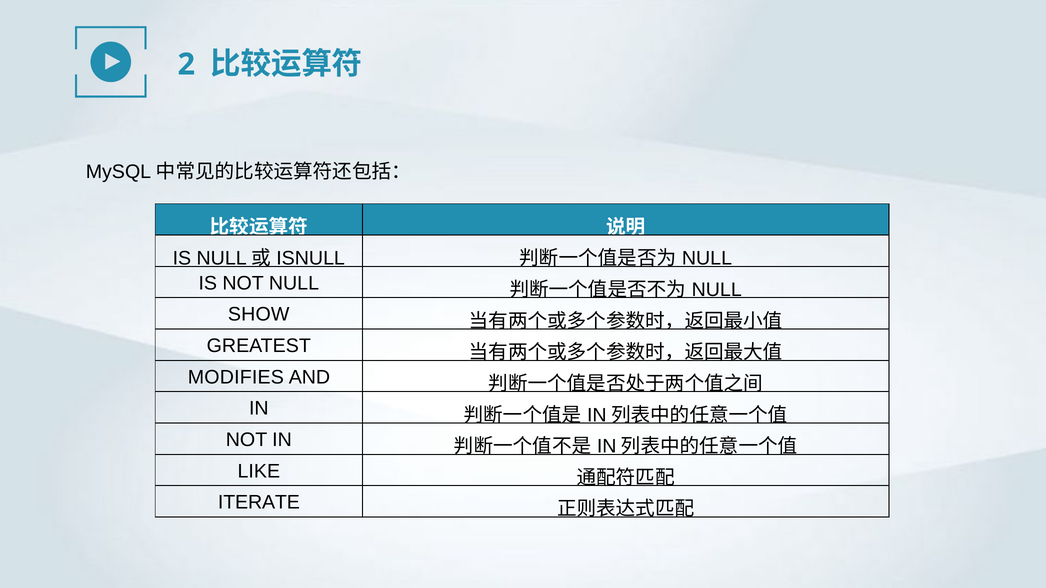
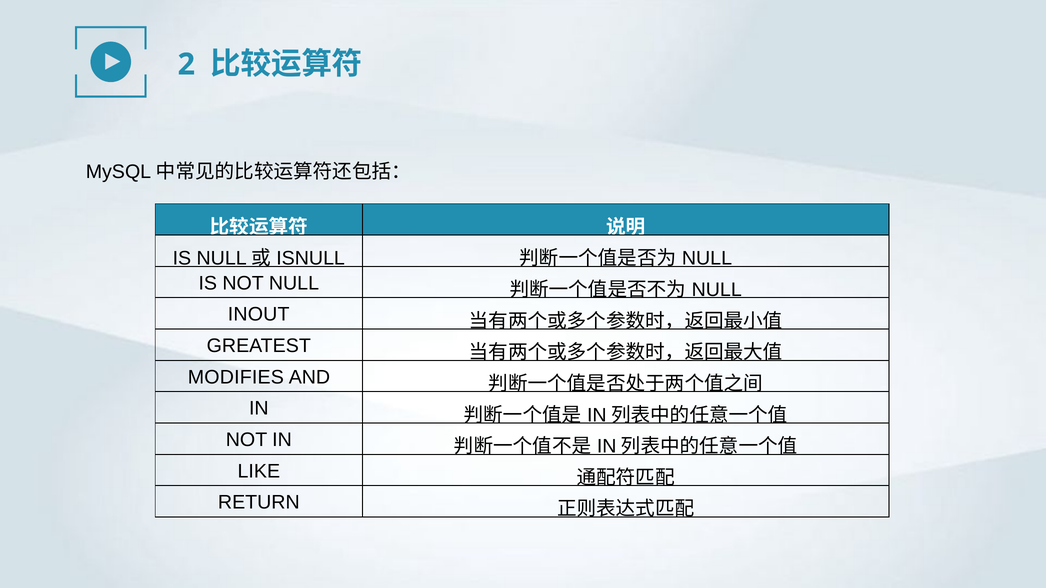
SHOW: SHOW -> INOUT
ITERATE: ITERATE -> RETURN
